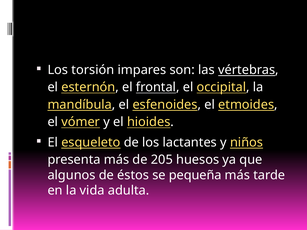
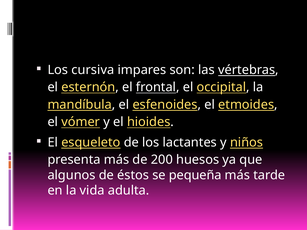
torsión: torsión -> cursiva
205: 205 -> 200
